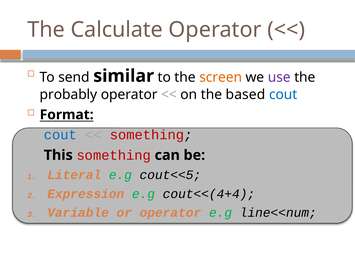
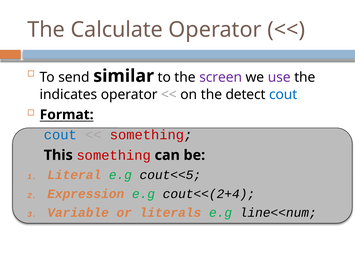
screen colour: orange -> purple
probably: probably -> indicates
based: based -> detect
cout<<(4+4: cout<<(4+4 -> cout<<(2+4
or operator: operator -> literals
